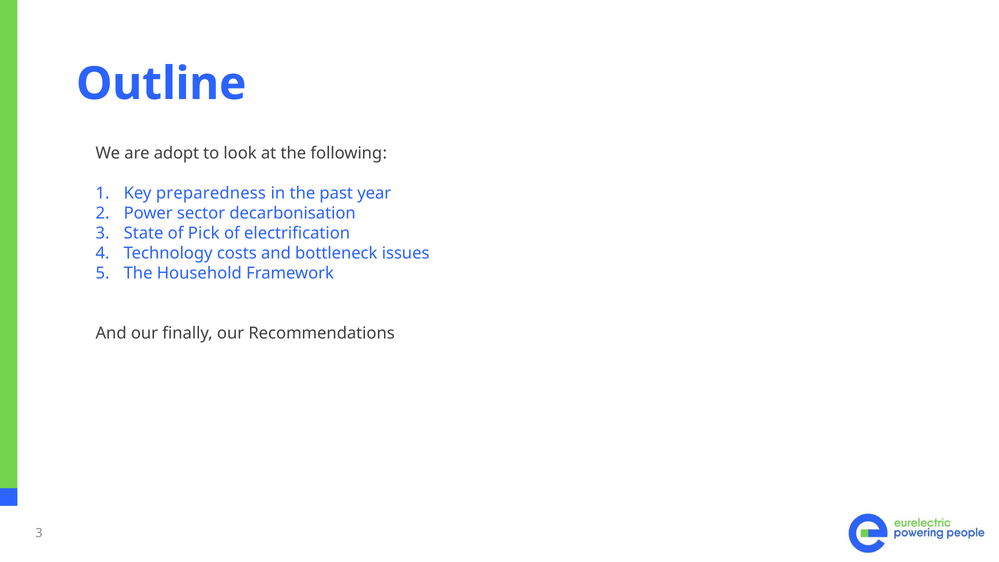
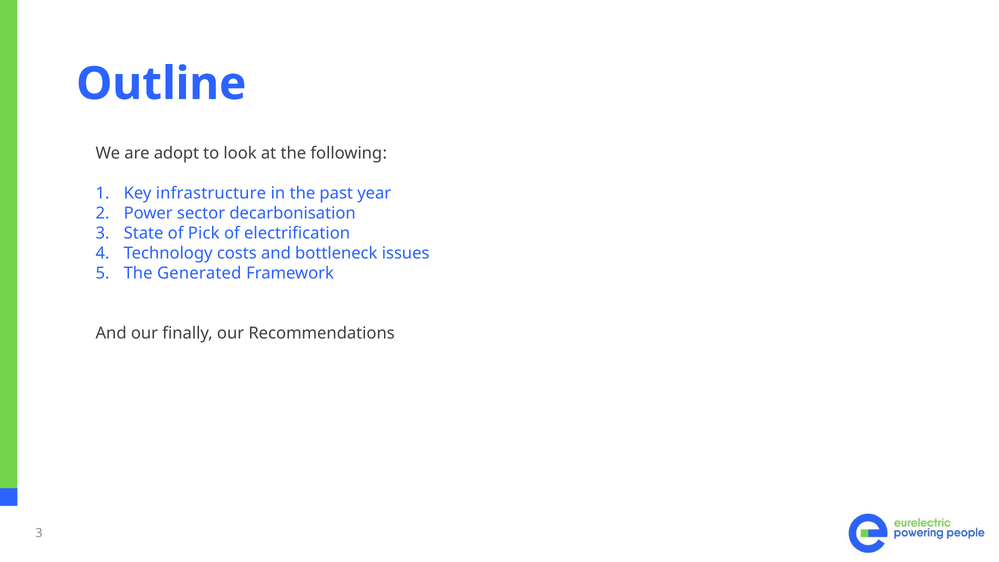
preparedness: preparedness -> infrastructure
Household: Household -> Generated
